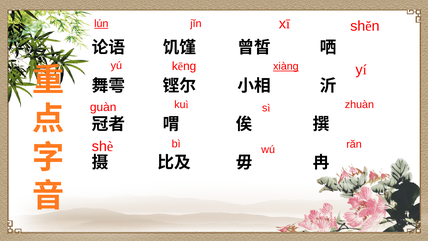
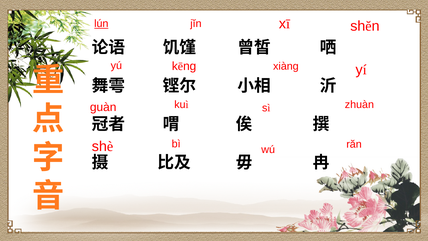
xiàng underline: present -> none
